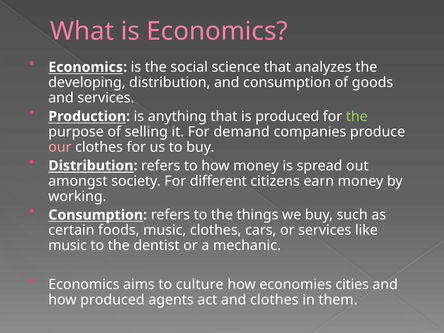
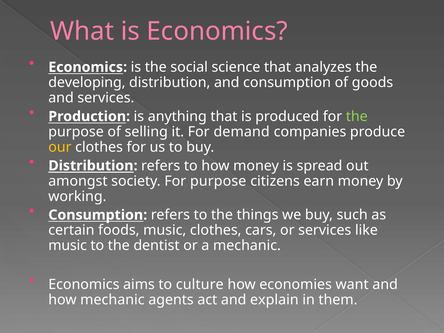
our colour: pink -> yellow
For different: different -> purpose
cities: cities -> want
how produced: produced -> mechanic
and clothes: clothes -> explain
